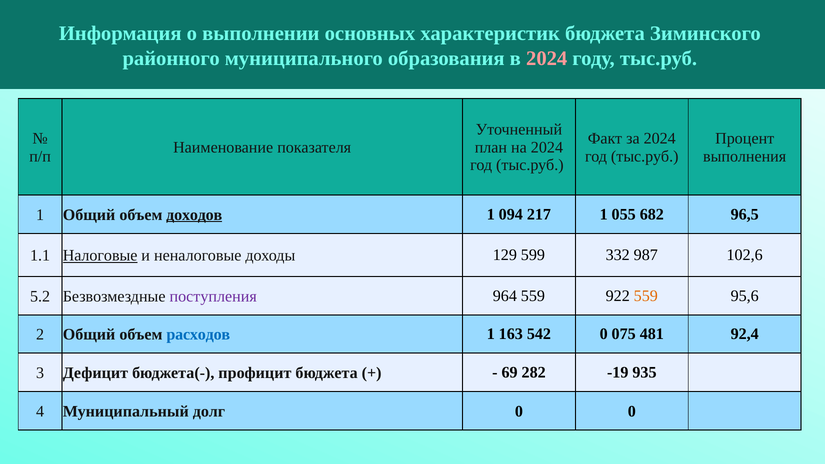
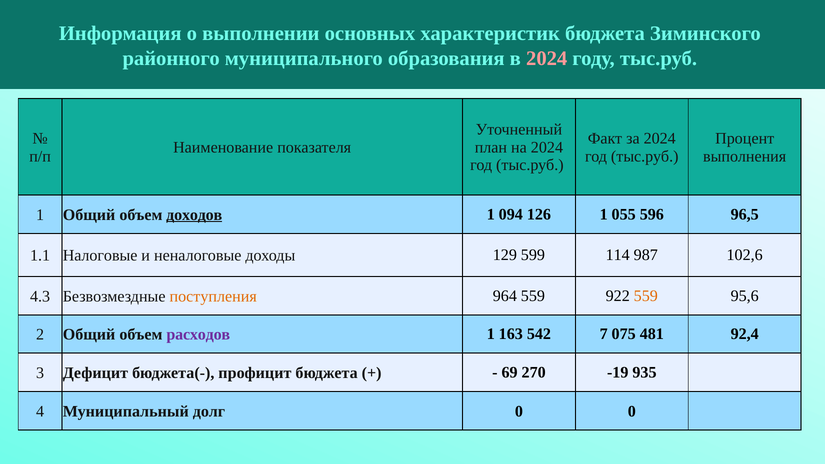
217: 217 -> 126
682: 682 -> 596
Налоговые underline: present -> none
332: 332 -> 114
5.2: 5.2 -> 4.3
поступления colour: purple -> orange
расходов colour: blue -> purple
542 0: 0 -> 7
282: 282 -> 270
